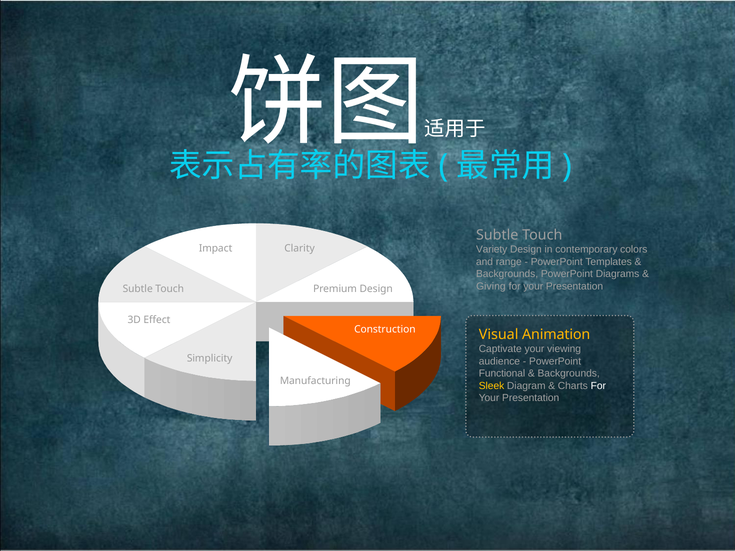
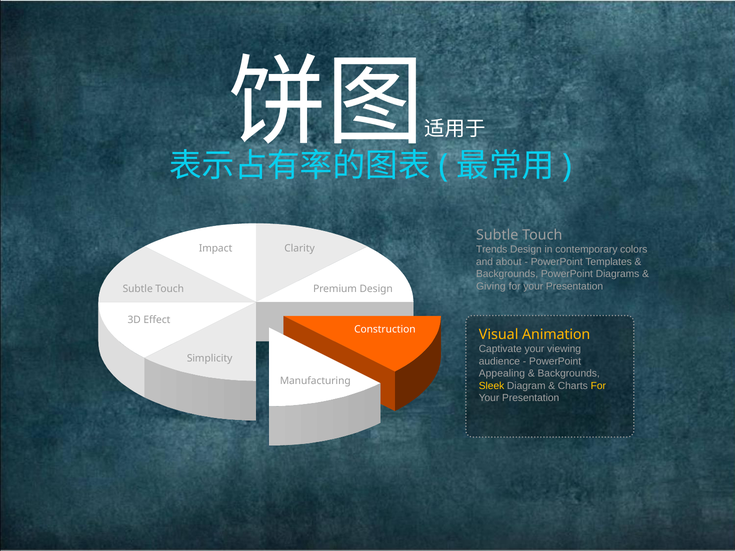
Variety: Variety -> Trends
range: range -> about
Functional: Functional -> Appealing
For at (598, 386) colour: white -> yellow
